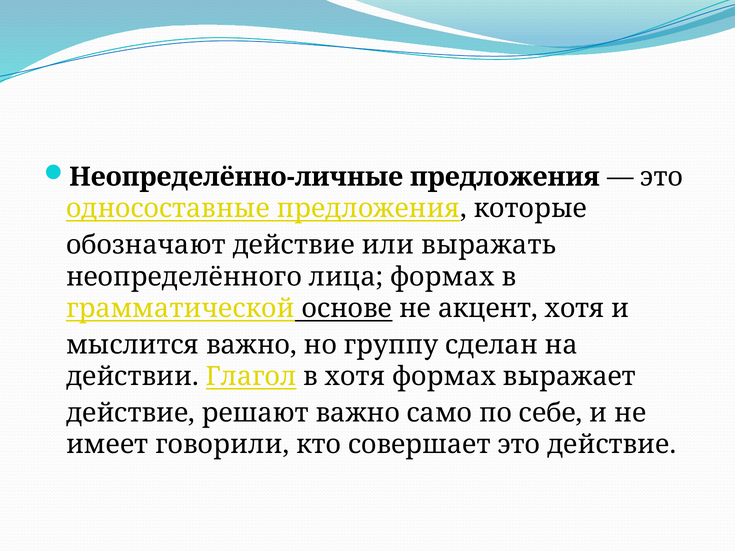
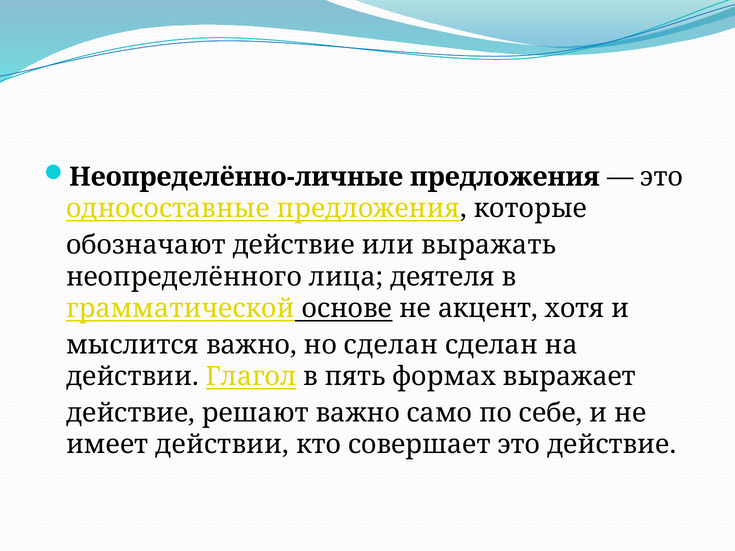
лица формах: формах -> деятеля
но группу: группу -> сделан
в хотя: хотя -> пять
имеет говорили: говорили -> действии
